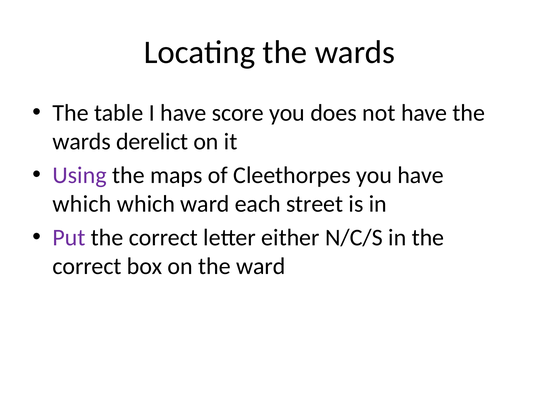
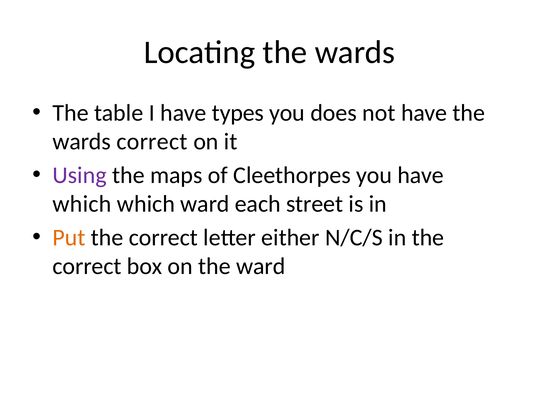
score: score -> types
wards derelict: derelict -> correct
Put colour: purple -> orange
